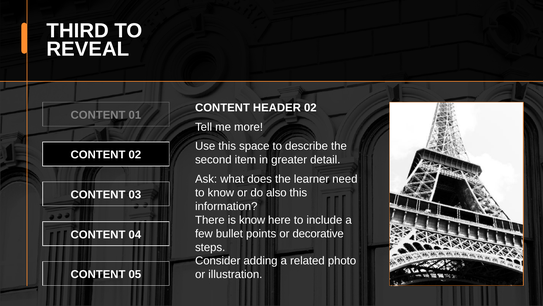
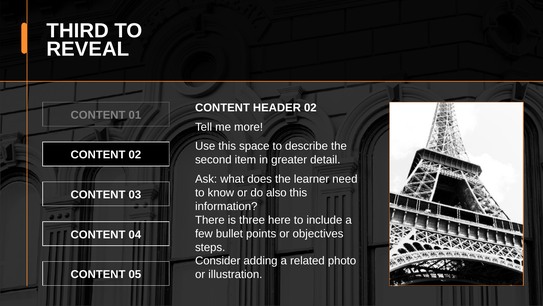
is know: know -> three
decorative: decorative -> objectives
